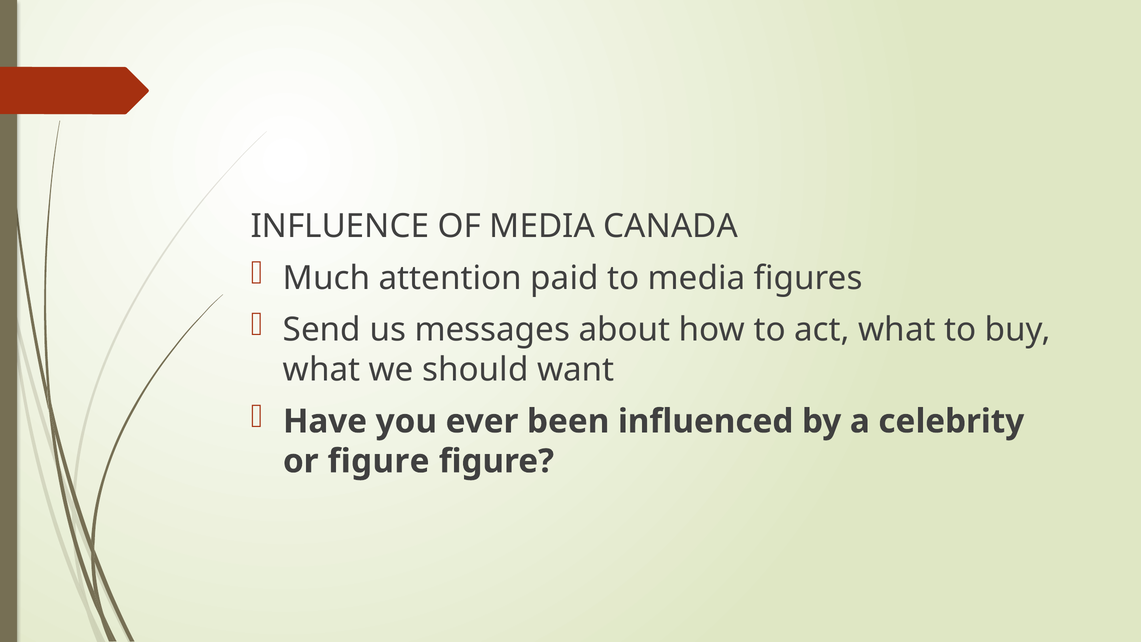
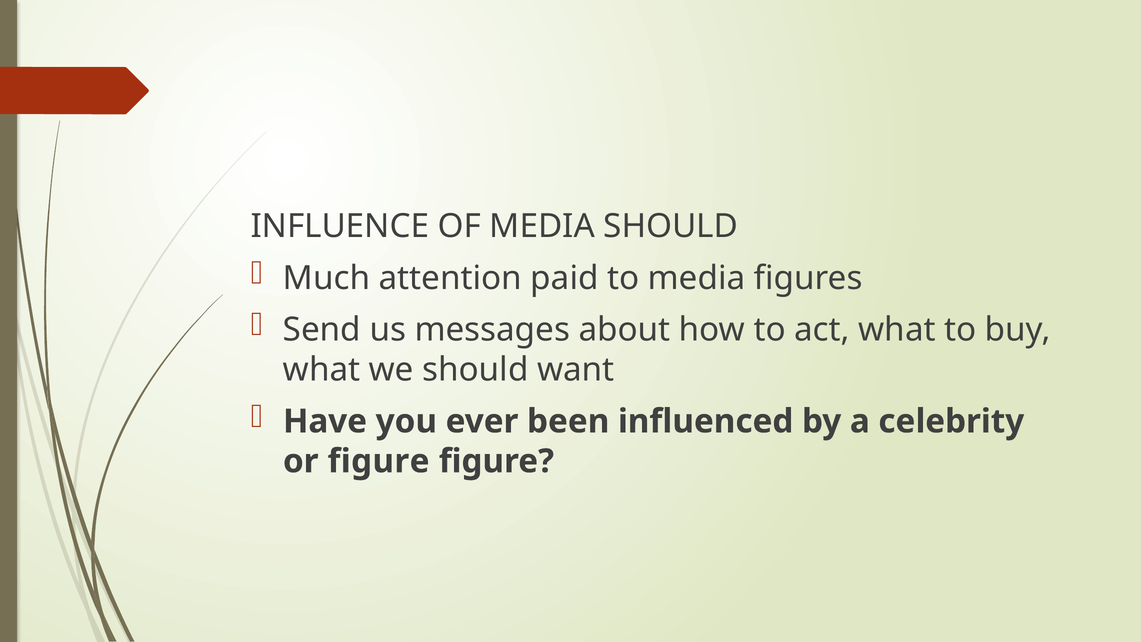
MEDIA CANADA: CANADA -> SHOULD
